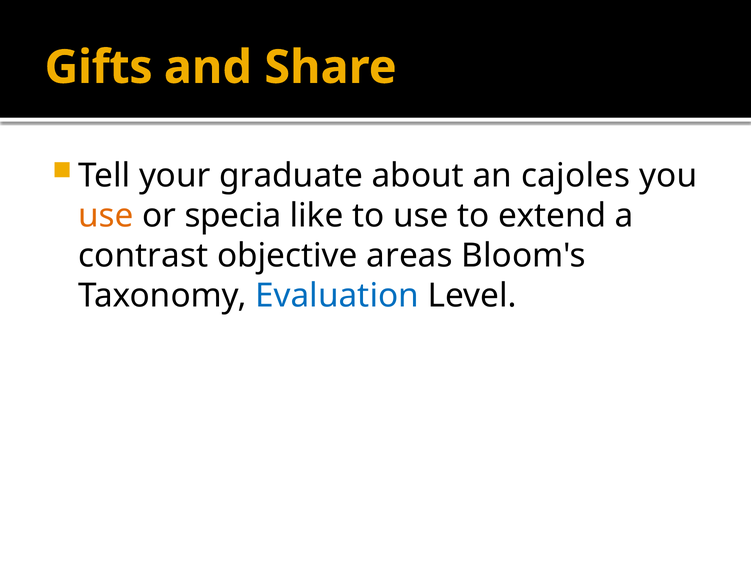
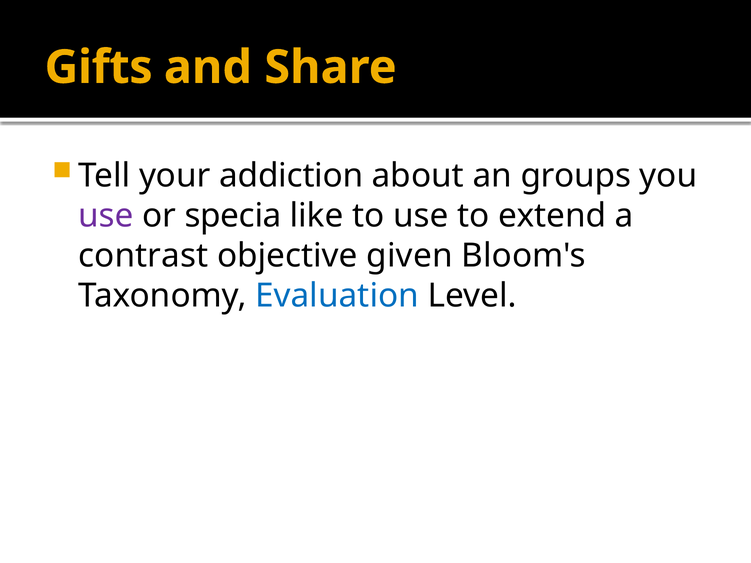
graduate: graduate -> addiction
cajoles: cajoles -> groups
use at (106, 216) colour: orange -> purple
areas: areas -> given
